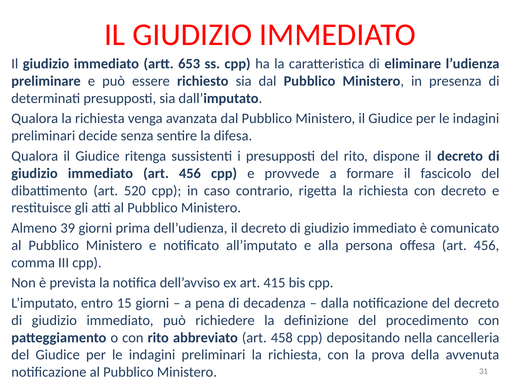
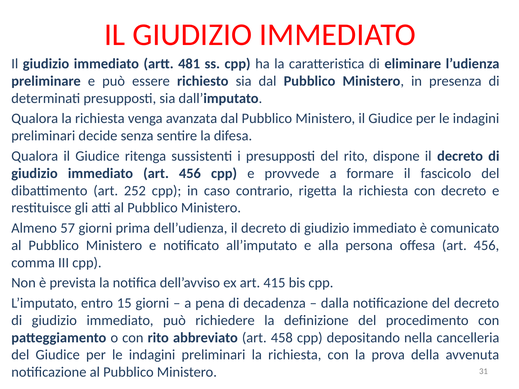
653: 653 -> 481
520: 520 -> 252
39: 39 -> 57
